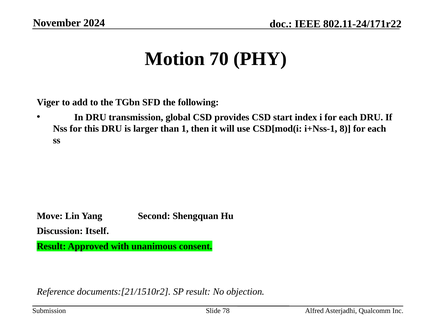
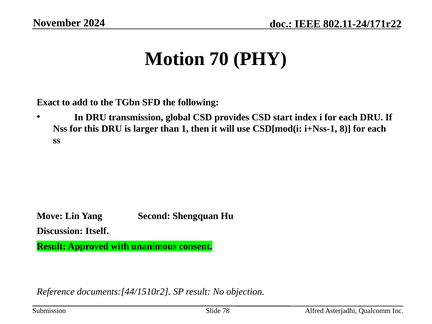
Viger: Viger -> Exact
documents:[21/1510r2: documents:[21/1510r2 -> documents:[44/1510r2
